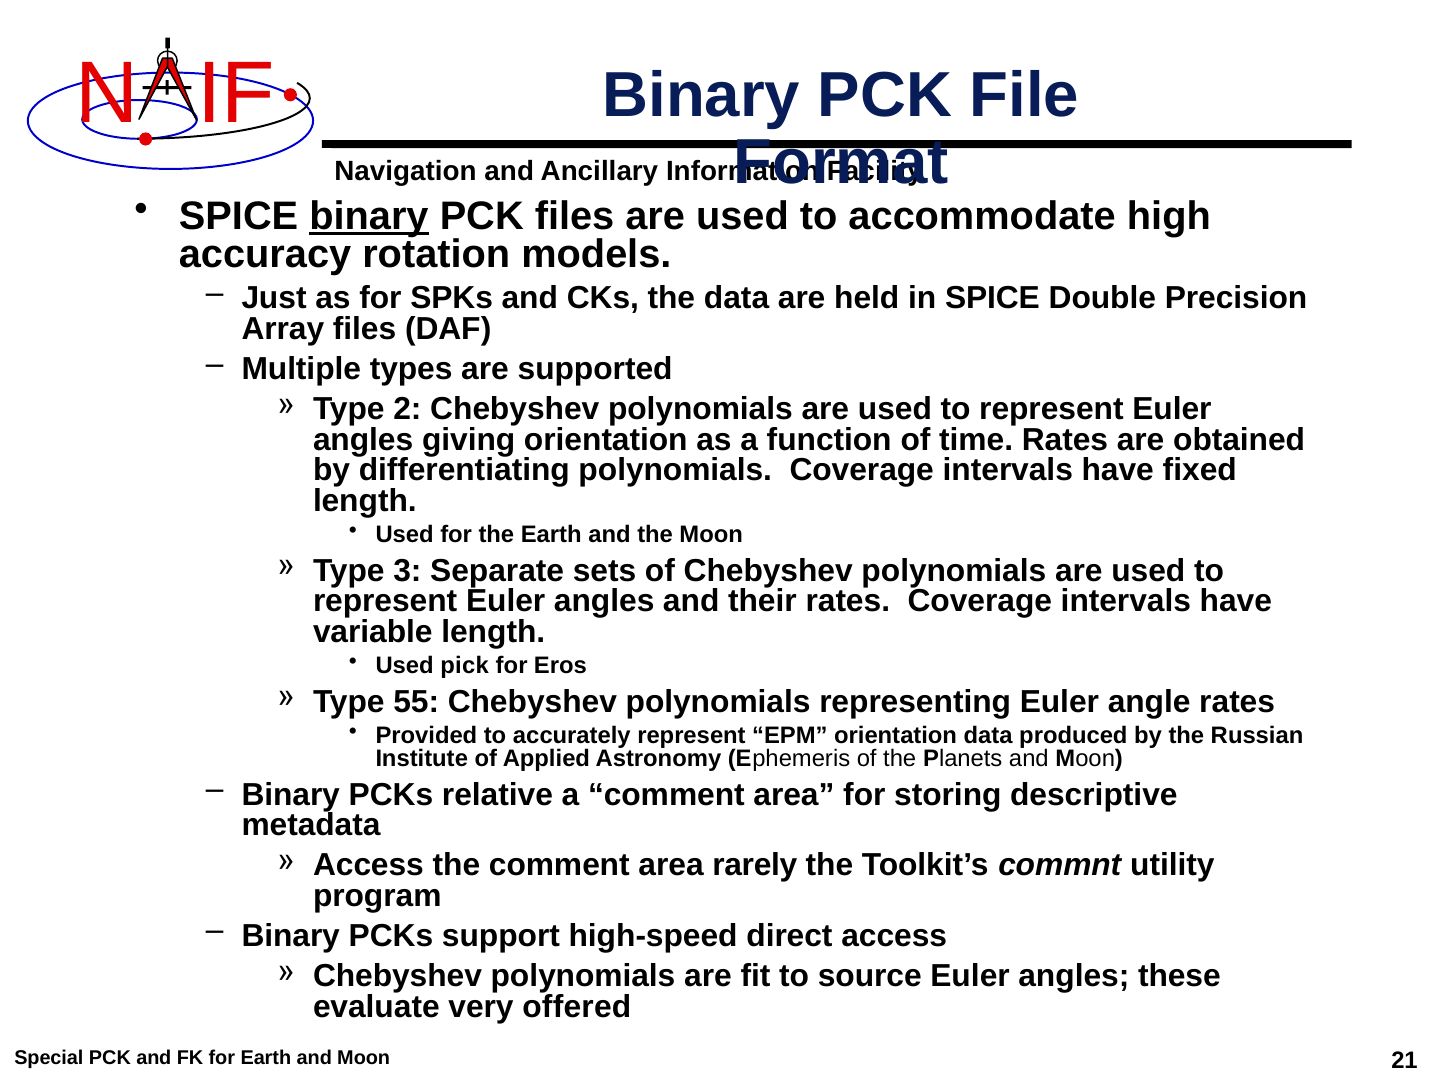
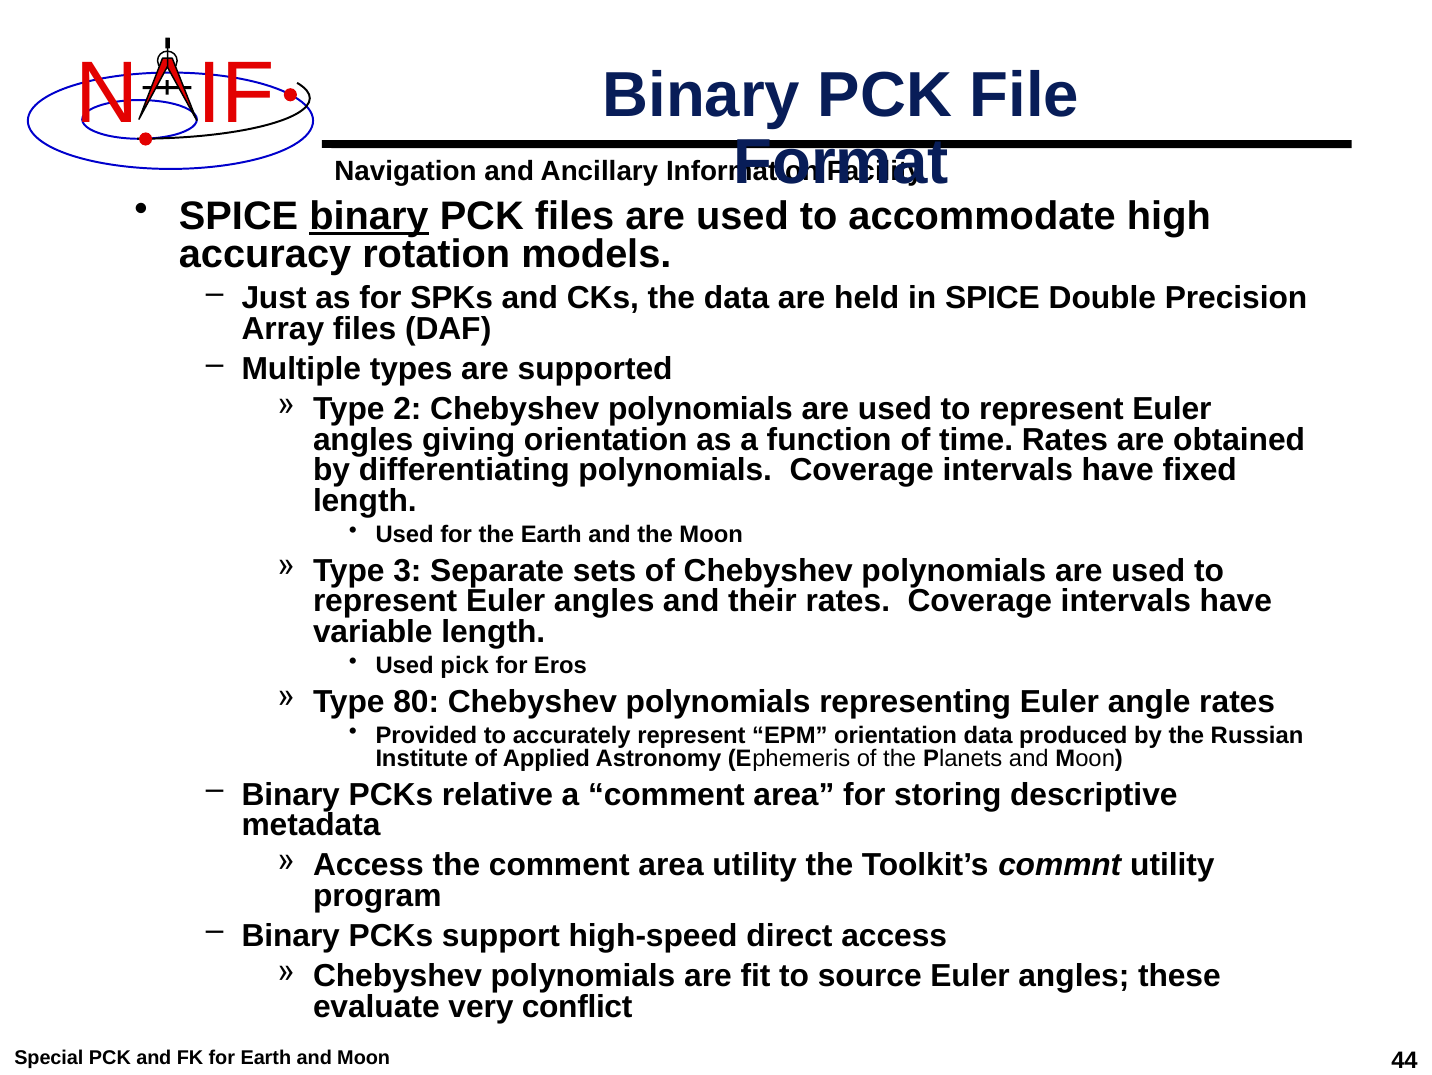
55: 55 -> 80
area rarely: rarely -> utility
offered: offered -> conflict
21: 21 -> 44
